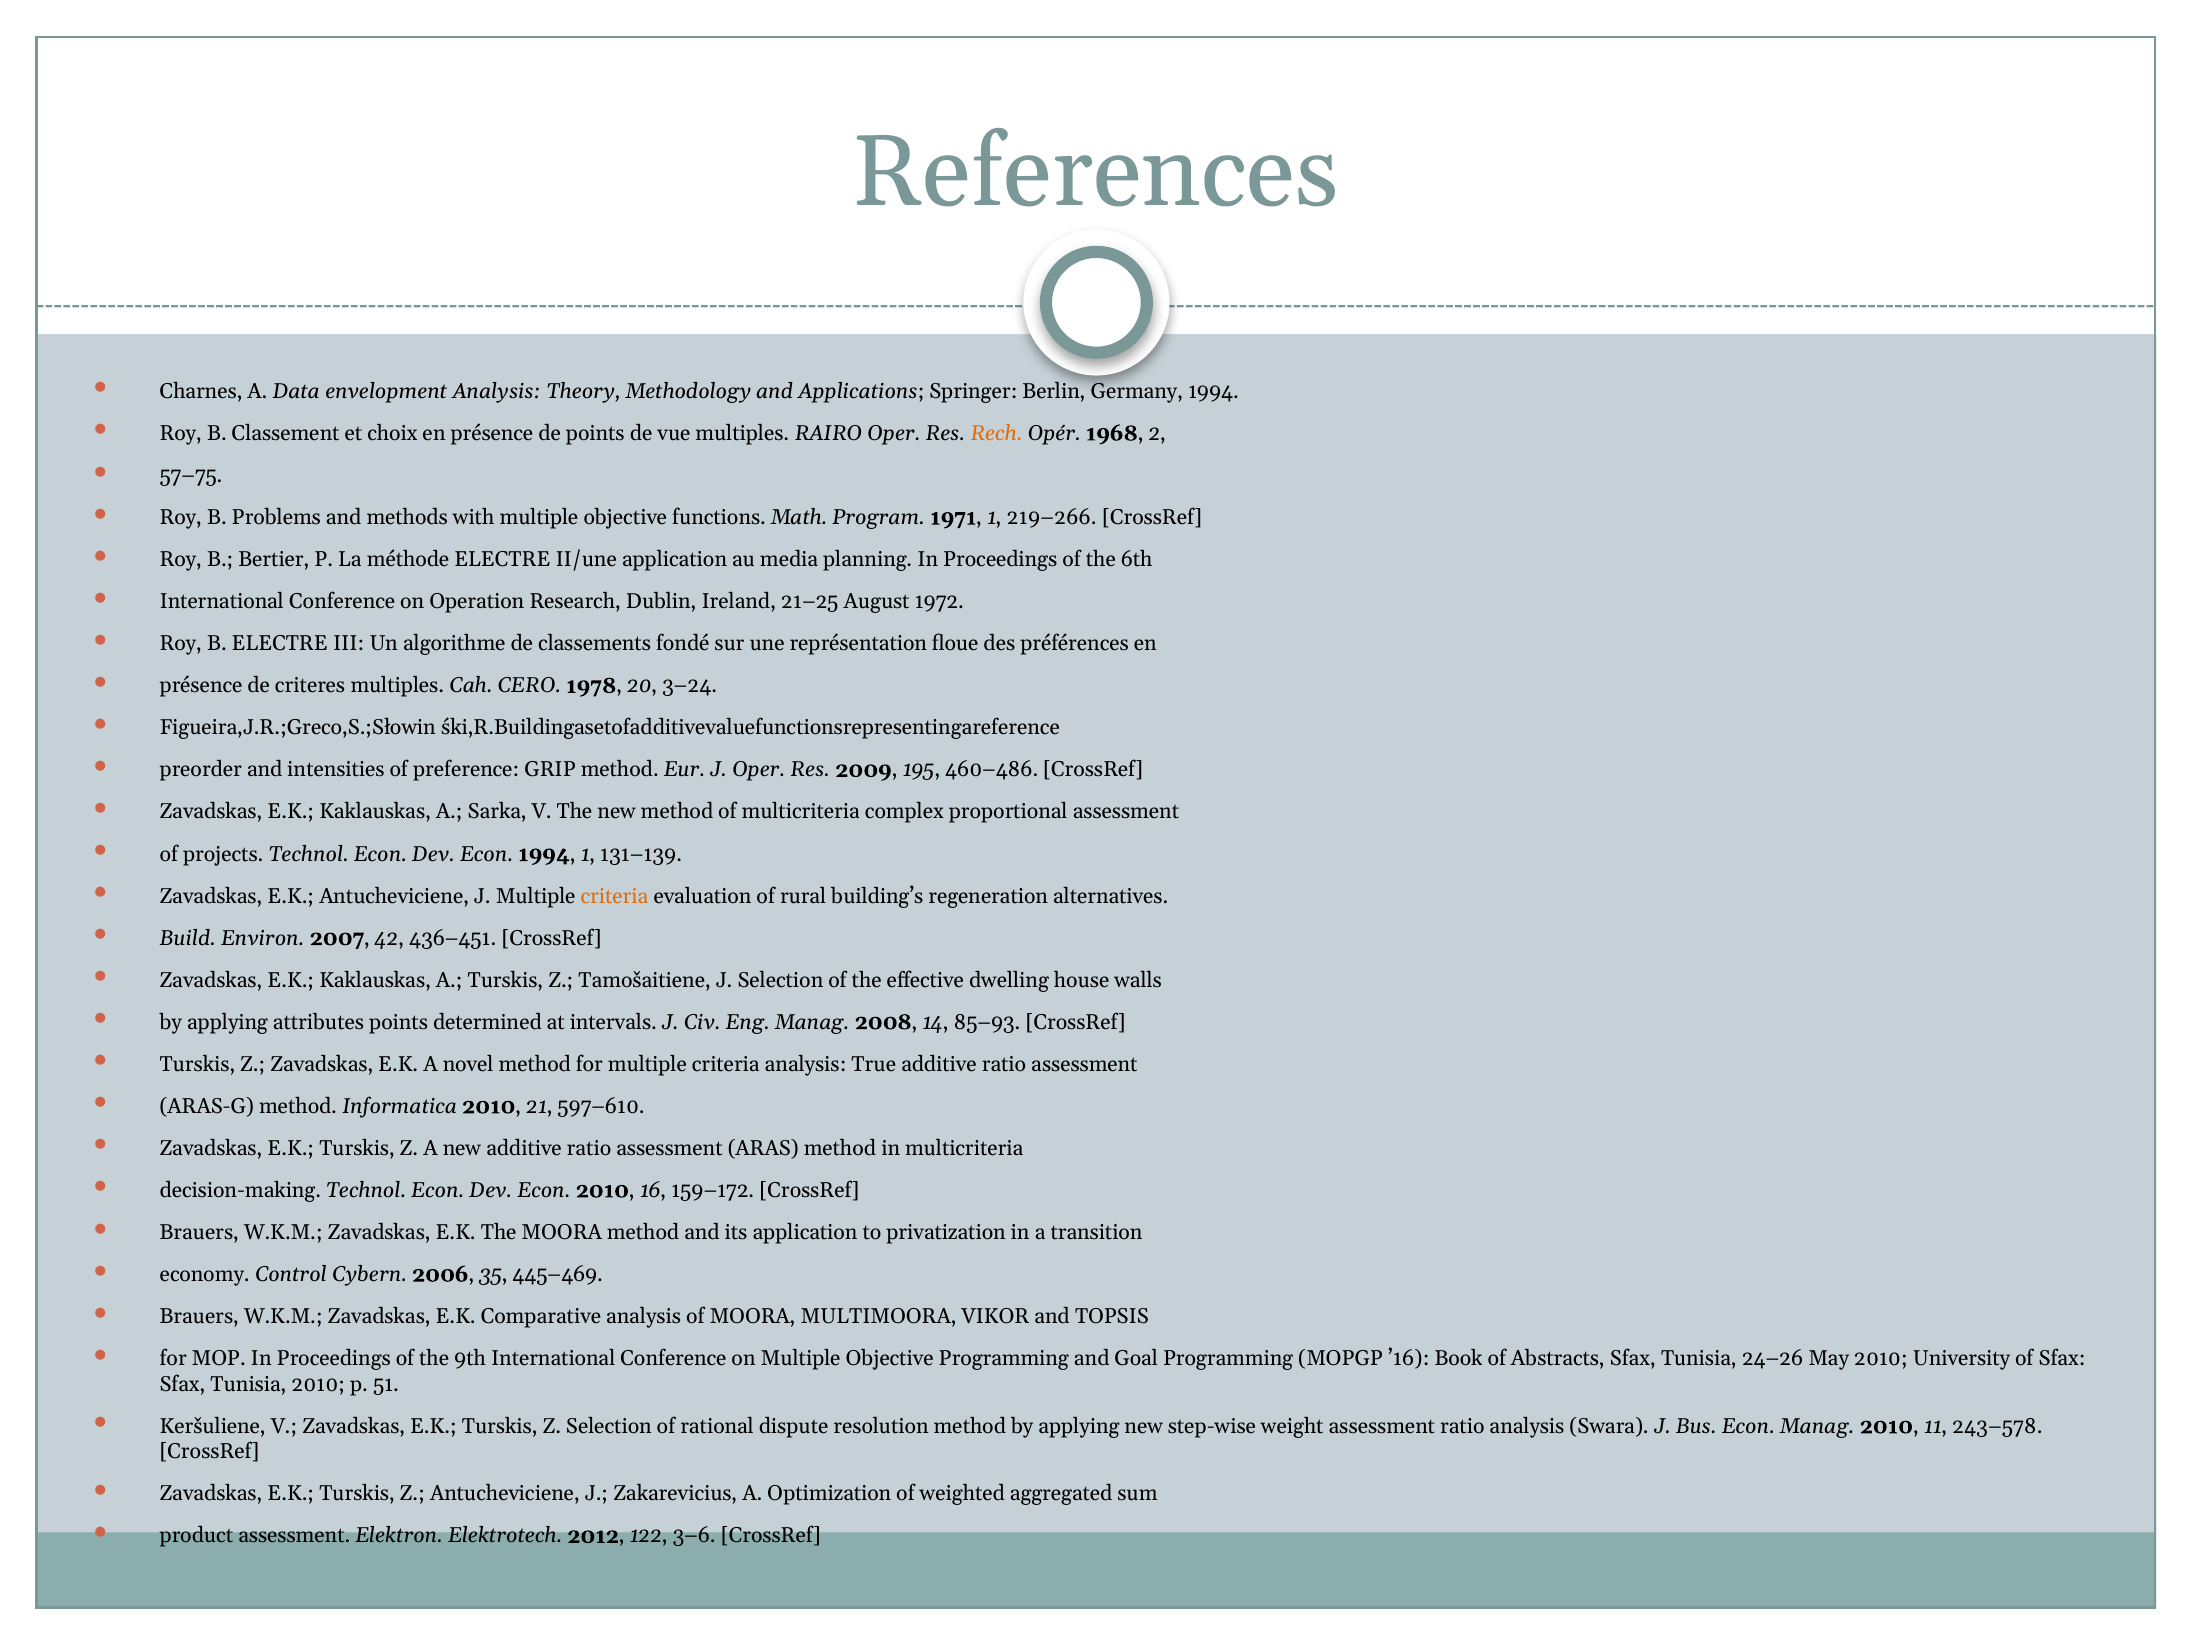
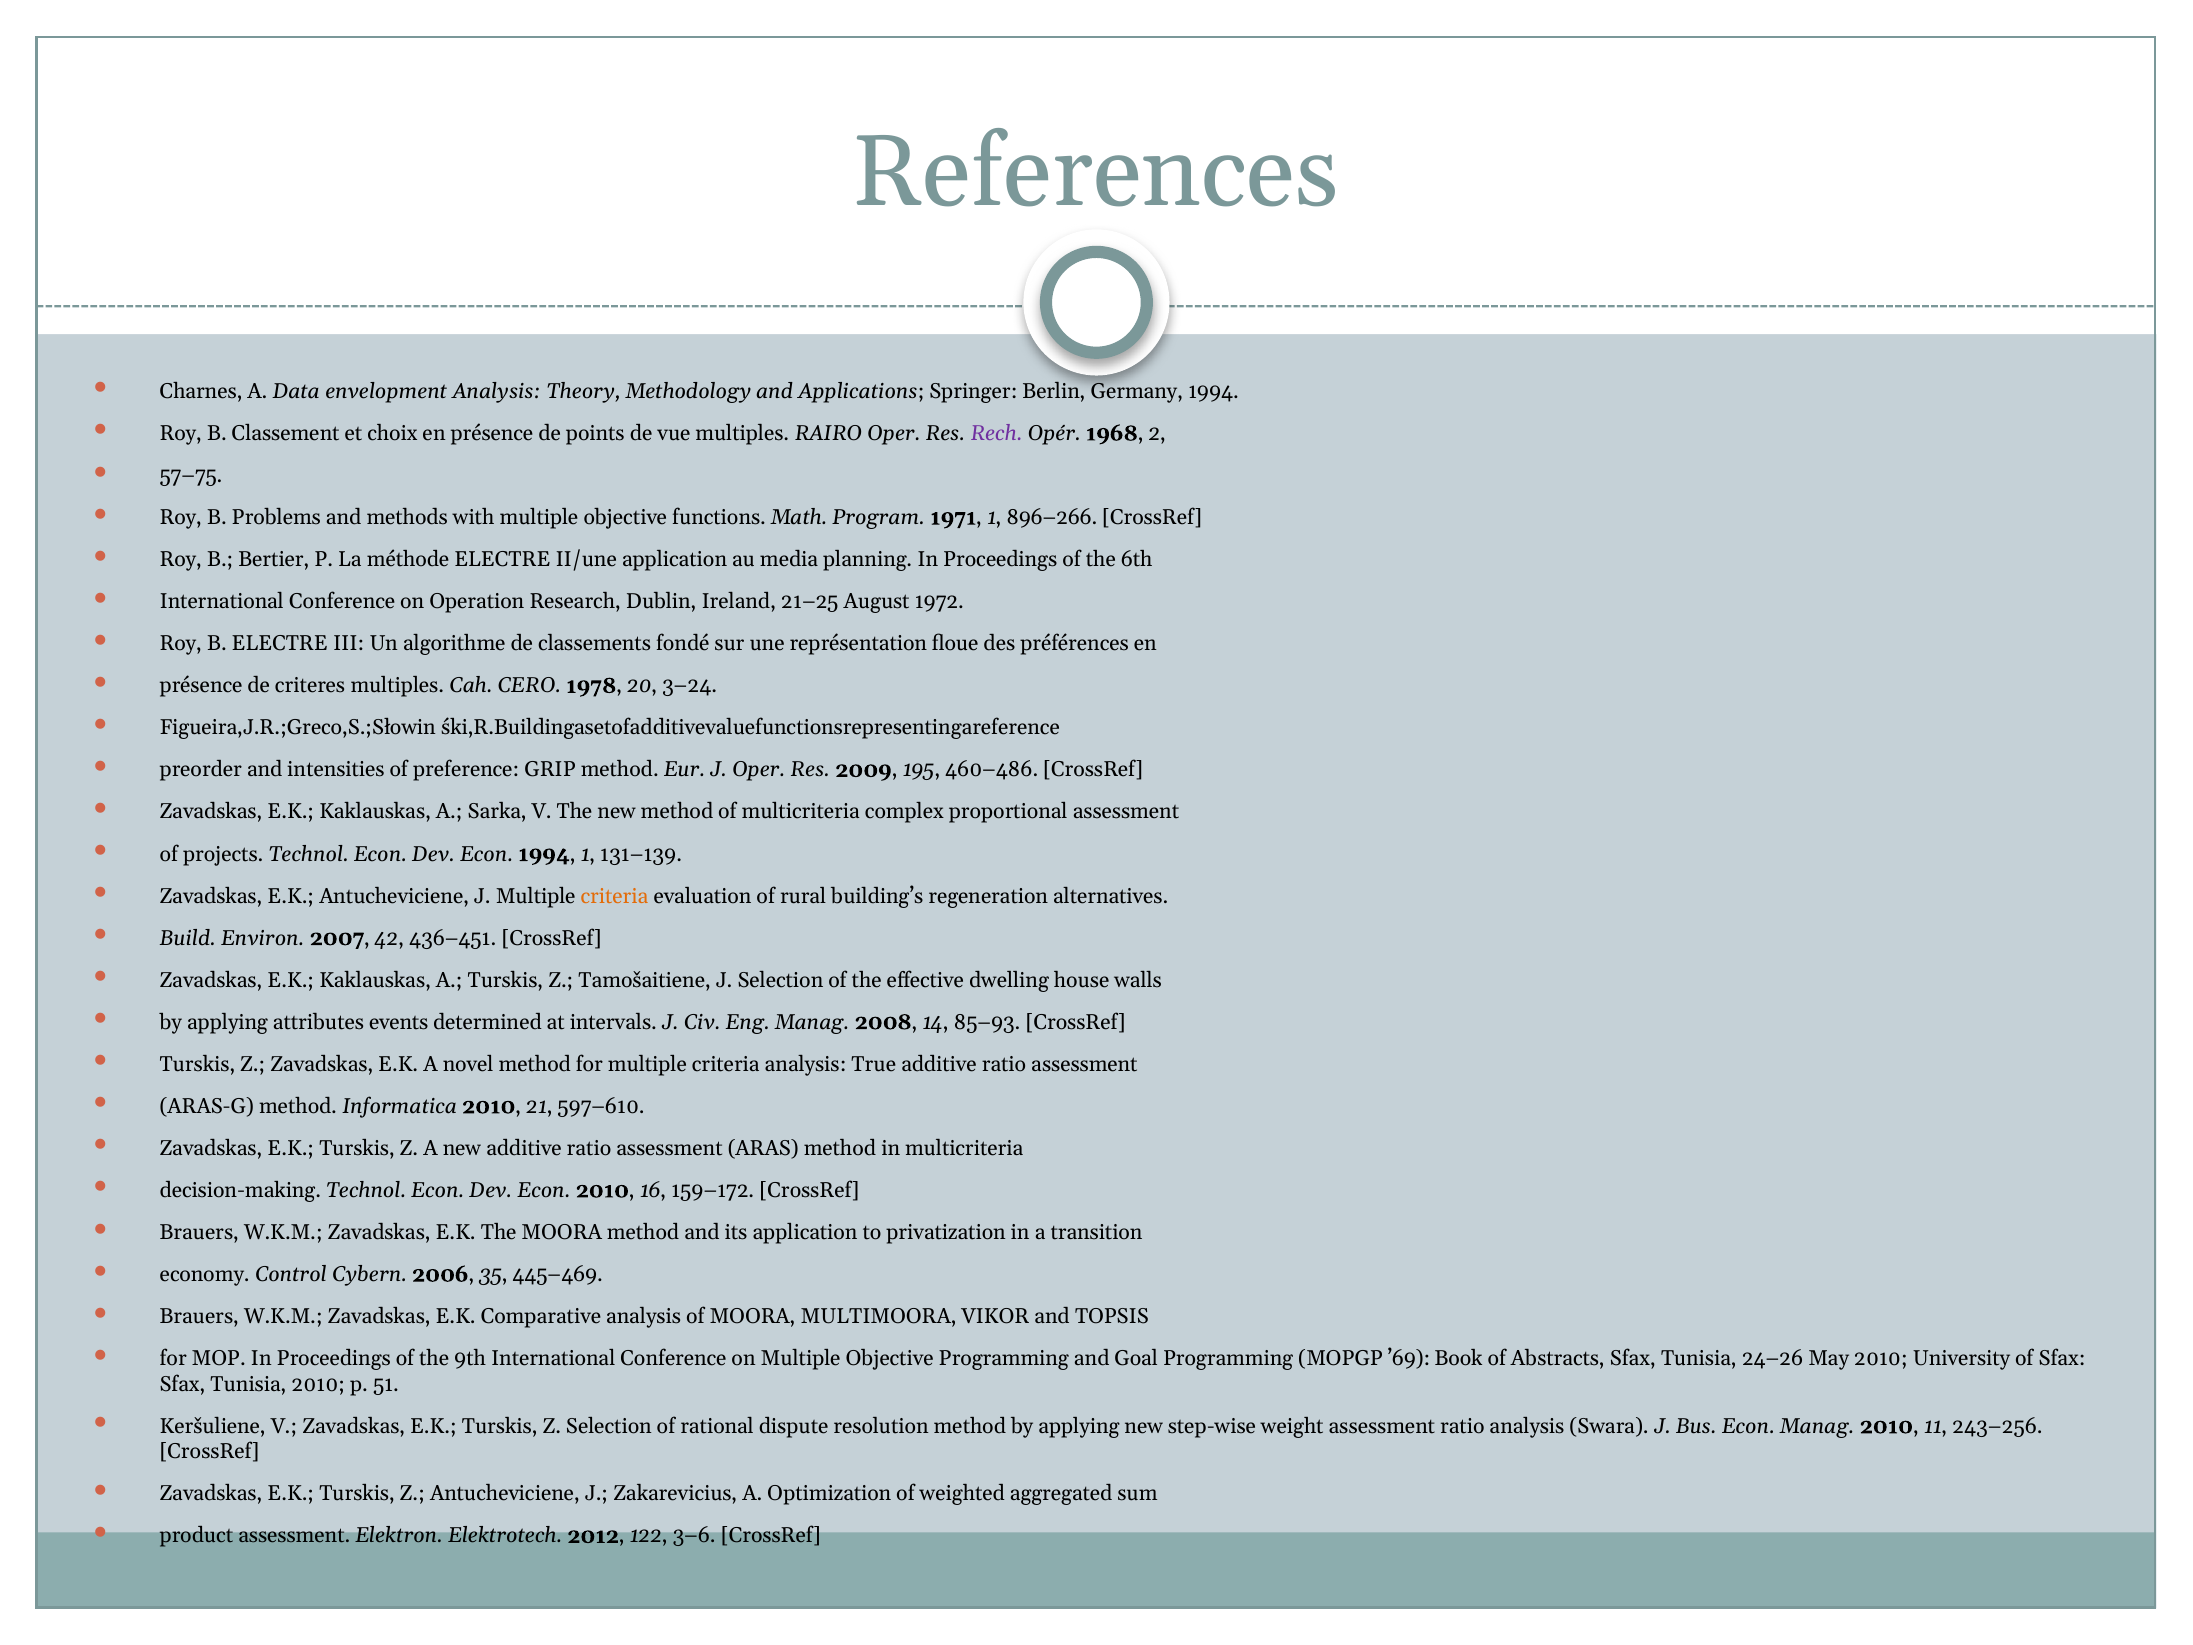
Rech colour: orange -> purple
219–266: 219–266 -> 896–266
attributes points: points -> events
’16: ’16 -> ’69
243–578: 243–578 -> 243–256
